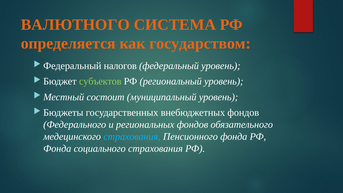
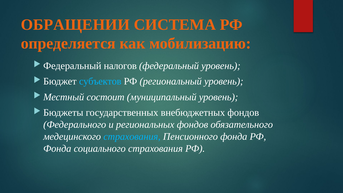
ВАЛЮТНОГО: ВАЛЮТНОГО -> ОБРАЩЕНИИ
государством: государством -> мобилизацию
субъектов colour: light green -> light blue
